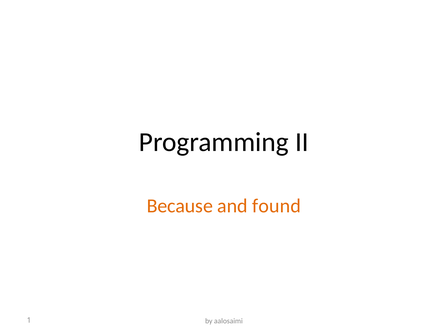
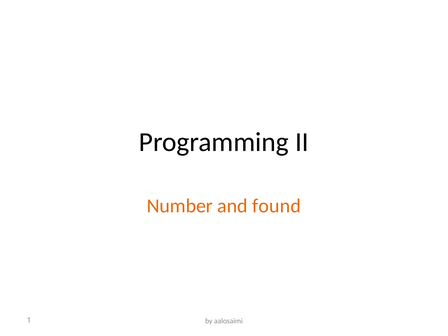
Because: Because -> Number
